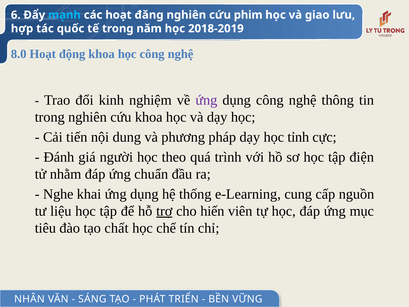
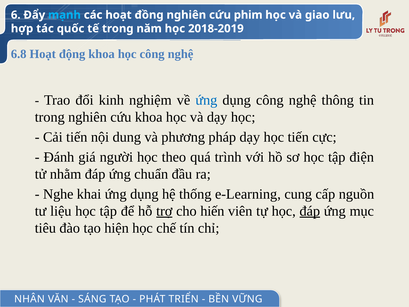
đăng: đăng -> đồng
8.0: 8.0 -> 6.8
ứng at (206, 100) colour: purple -> blue
học tỉnh: tỉnh -> tiến
đáp at (310, 211) underline: none -> present
chất: chất -> hiện
